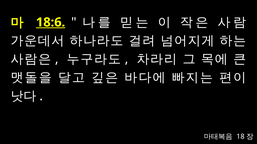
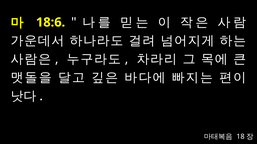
18:6 underline: present -> none
